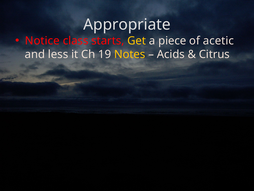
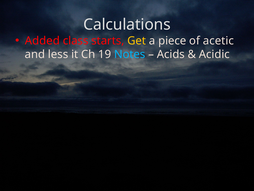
Appropriate: Appropriate -> Calculations
Notice: Notice -> Added
Notes colour: yellow -> light blue
Citrus: Citrus -> Acidic
